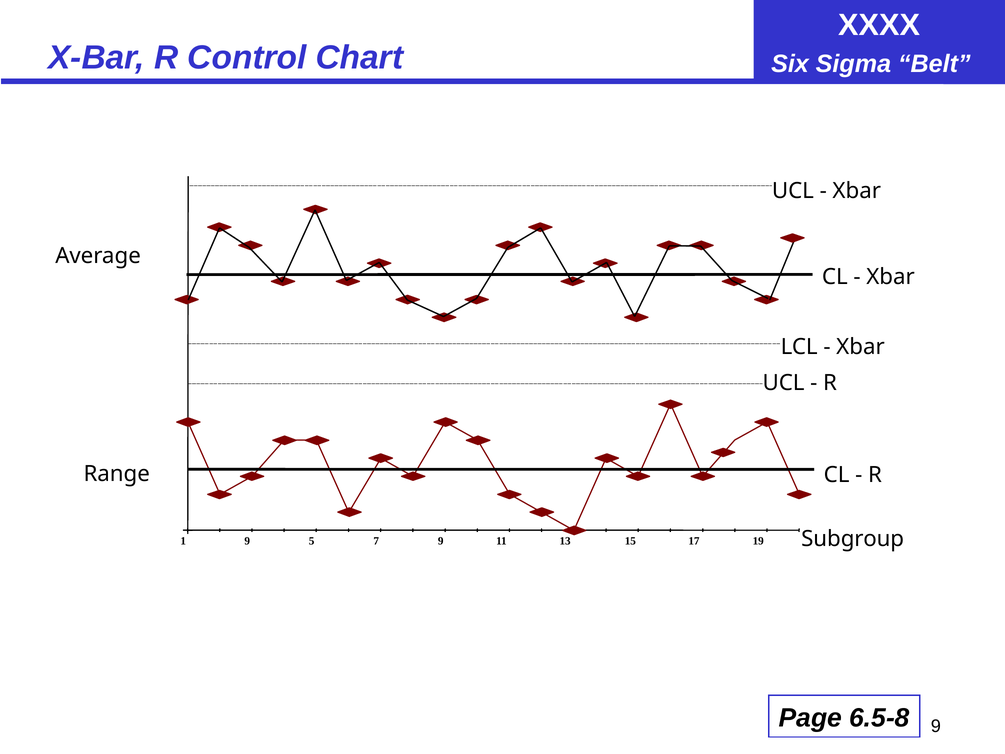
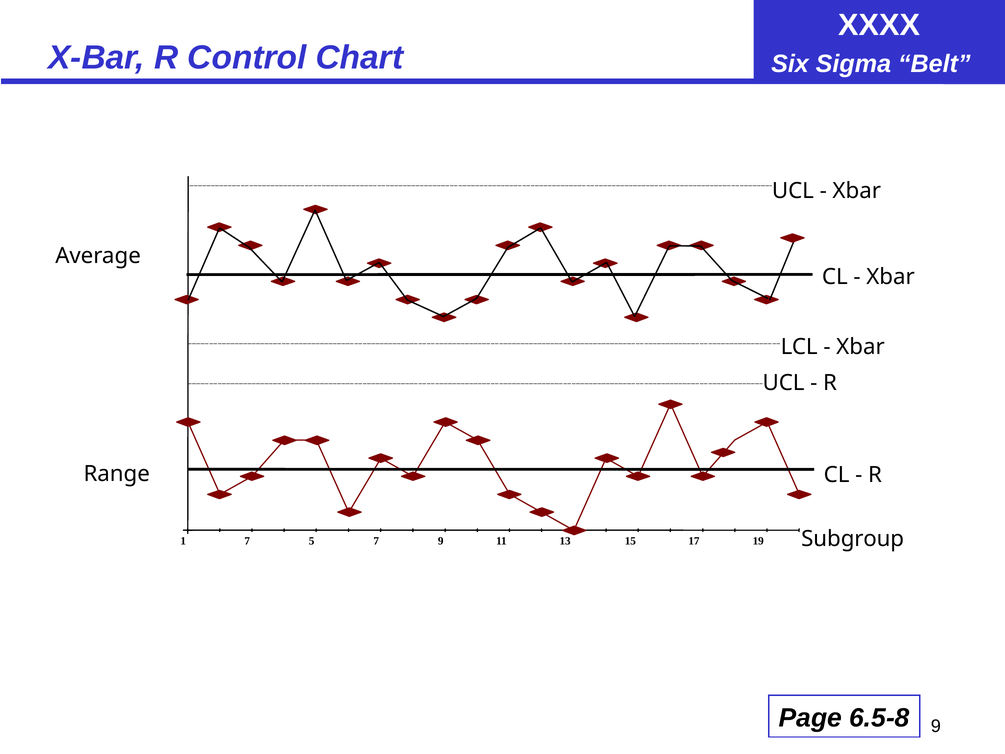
1 9: 9 -> 7
